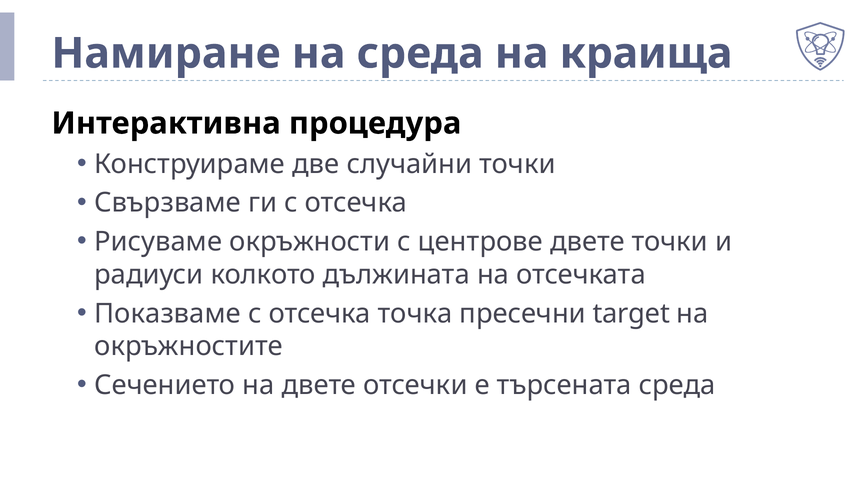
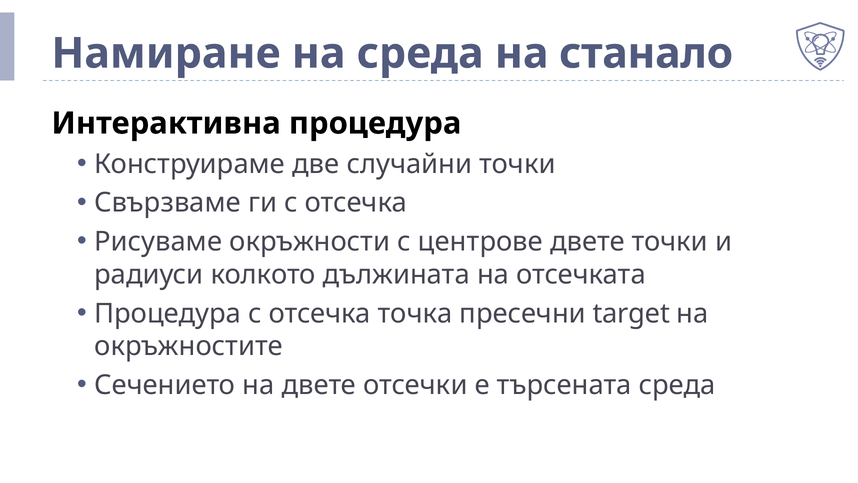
краища: краища -> станало
Показваме at (168, 313): Показваме -> Процедура
